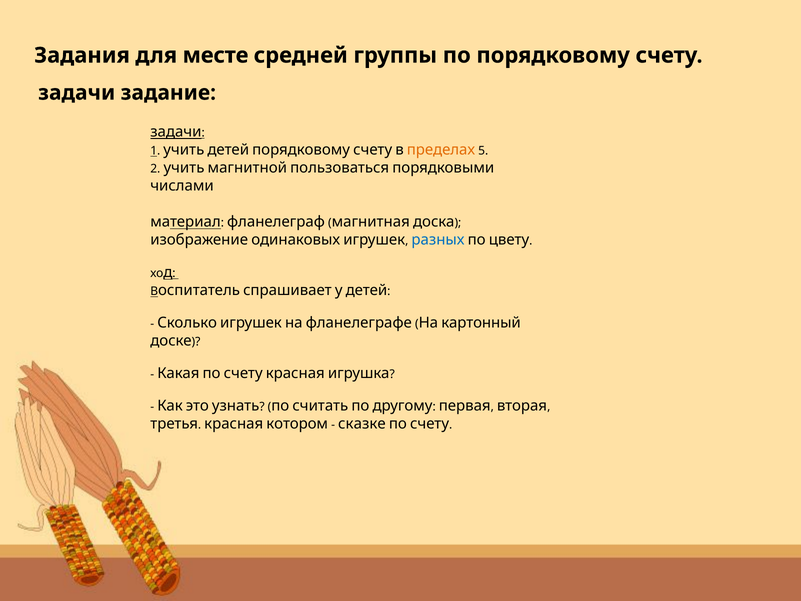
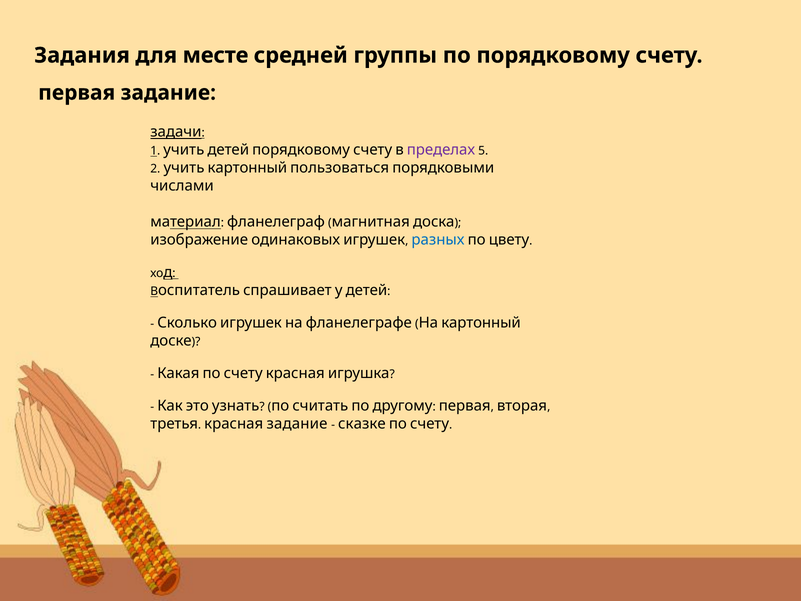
задачи at (77, 93): задачи -> первая
пределах colour: orange -> purple
учить магнитной: магнитной -> картонный
красная котором: котором -> задание
